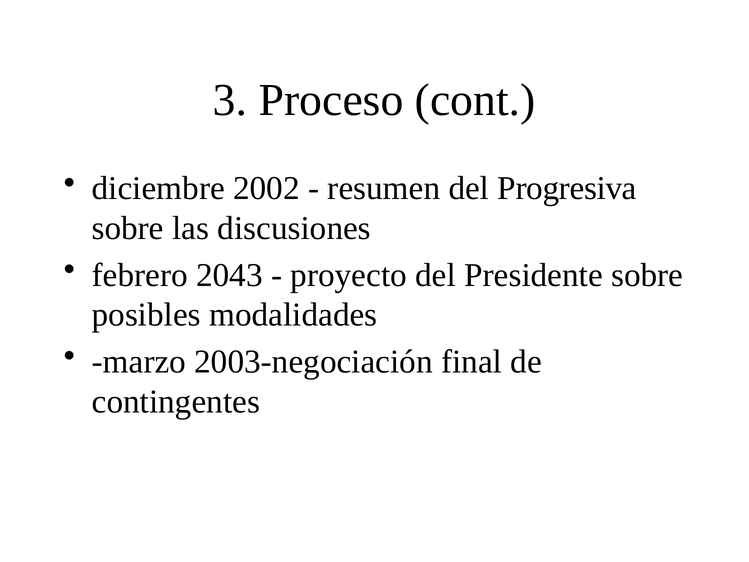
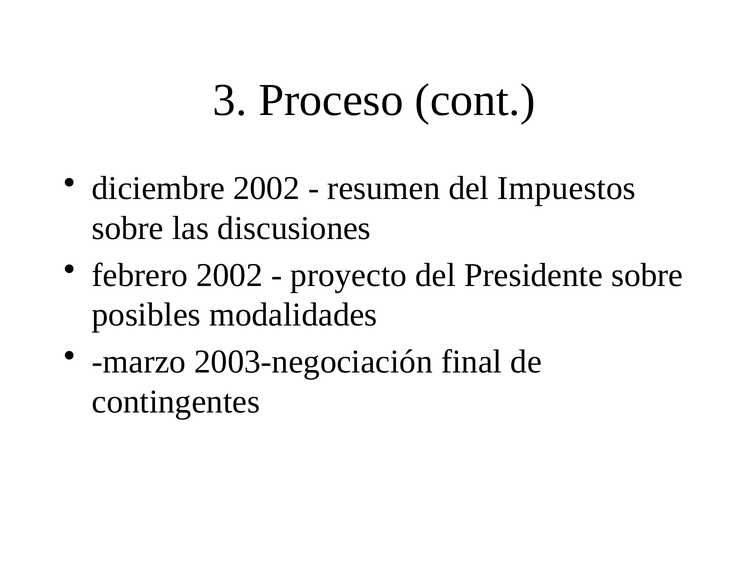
Progresiva: Progresiva -> Impuestos
febrero 2043: 2043 -> 2002
